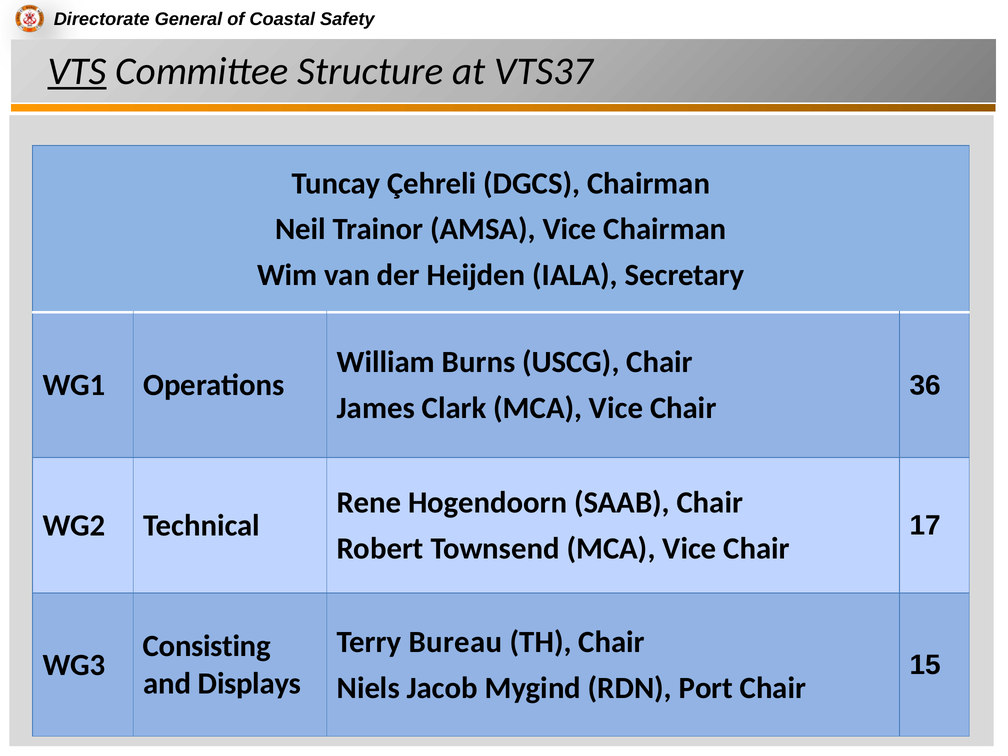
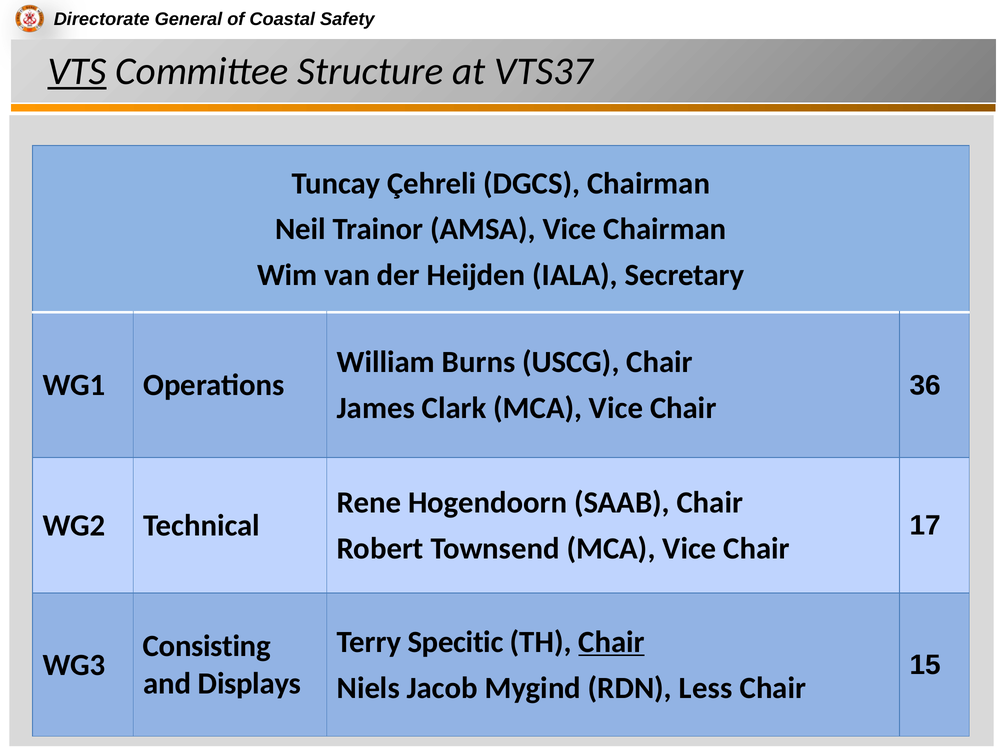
Bureau: Bureau -> Specitic
Chair at (612, 642) underline: none -> present
Port: Port -> Less
